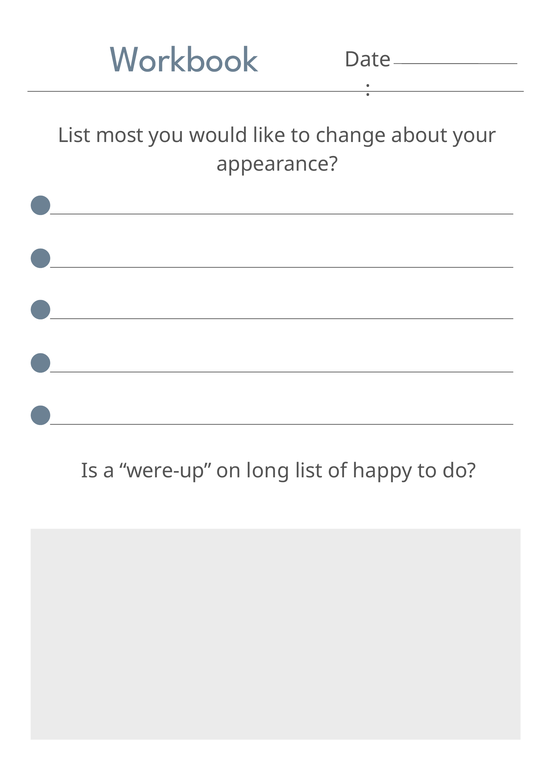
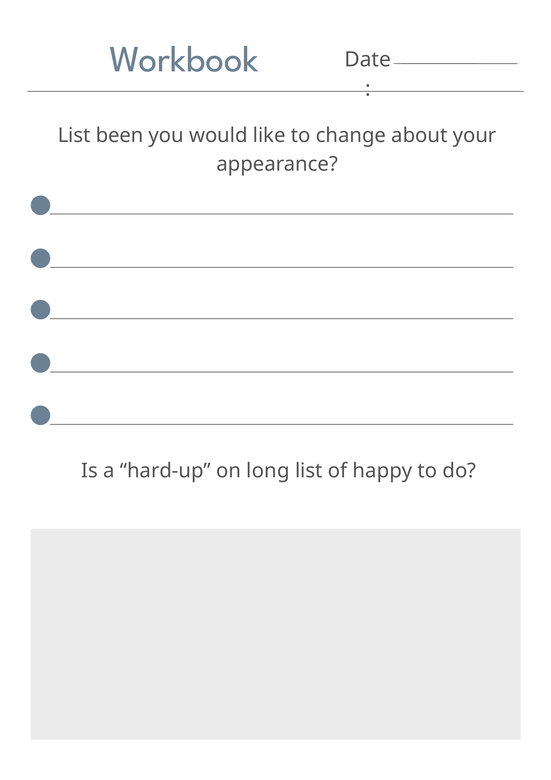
most: most -> been
were-up: were-up -> hard-up
